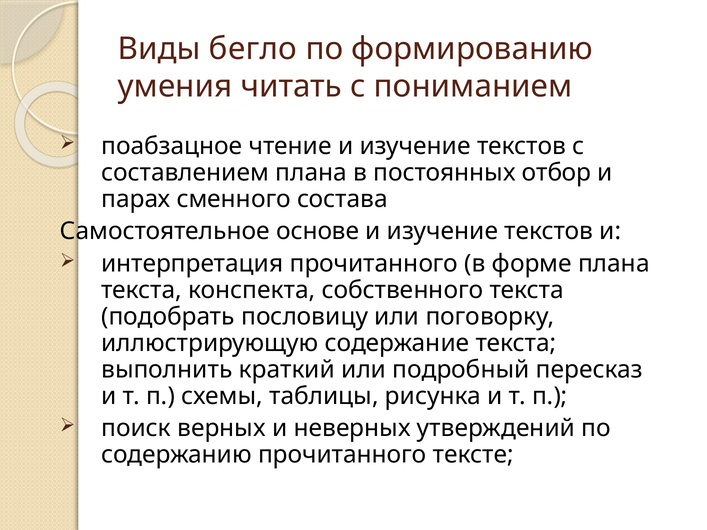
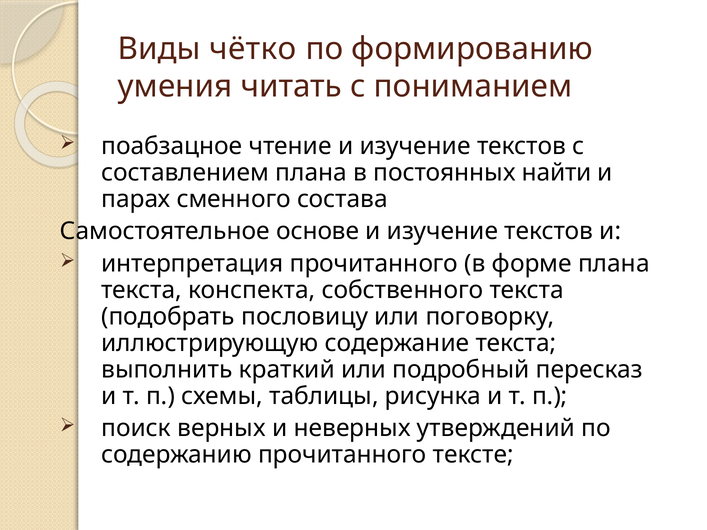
бегло: бегло -> чётко
отбор: отбор -> найти
